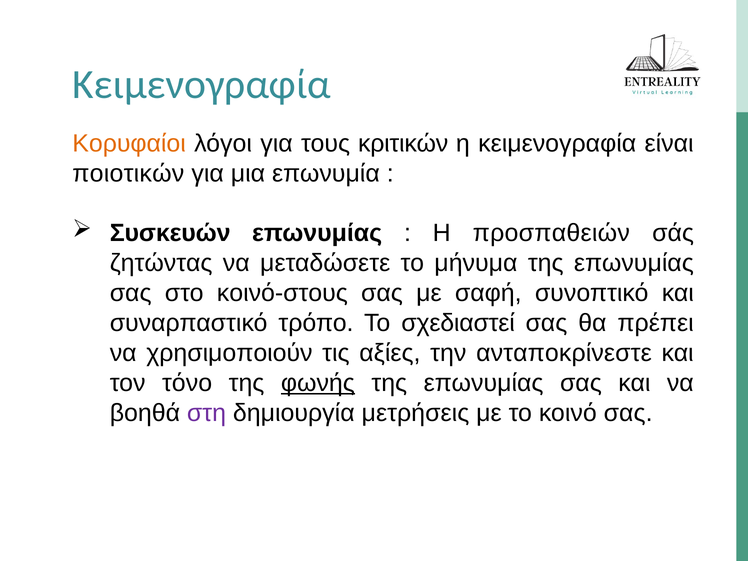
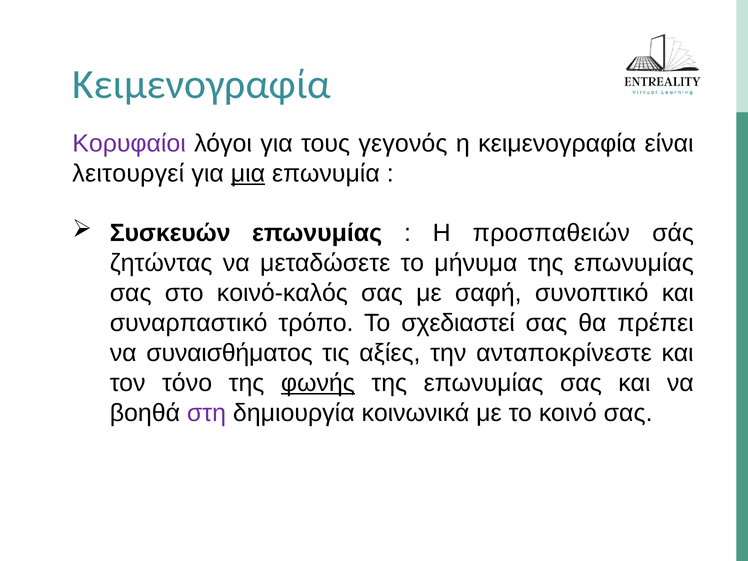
Κορυφαίοι colour: orange -> purple
κριτικών: κριτικών -> γεγονός
ποιοτικών: ποιοτικών -> λειτουργεί
μια underline: none -> present
κοινό-στους: κοινό-στους -> κοινό-καλός
χρησιμοποιούν: χρησιμοποιούν -> συναισθήματος
μετρήσεις: μετρήσεις -> κοινωνικά
